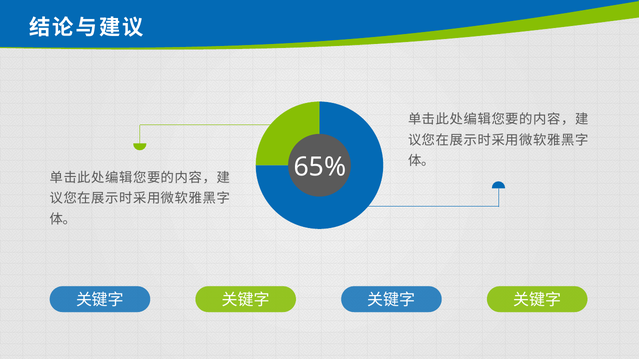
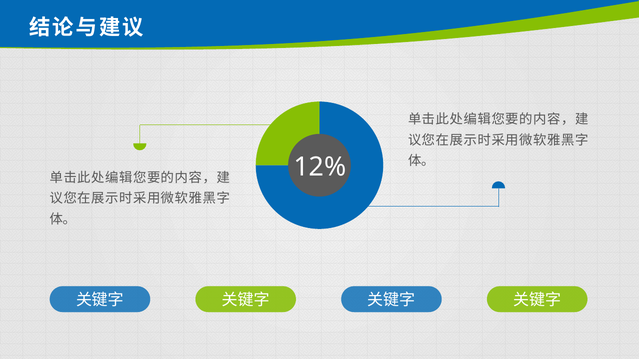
65%: 65% -> 12%
